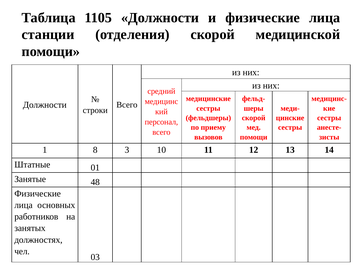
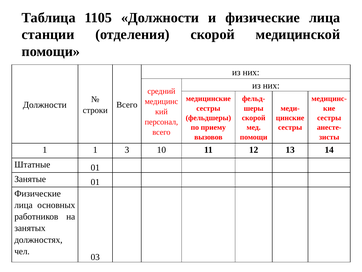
1 8: 8 -> 1
Занятые 48: 48 -> 01
